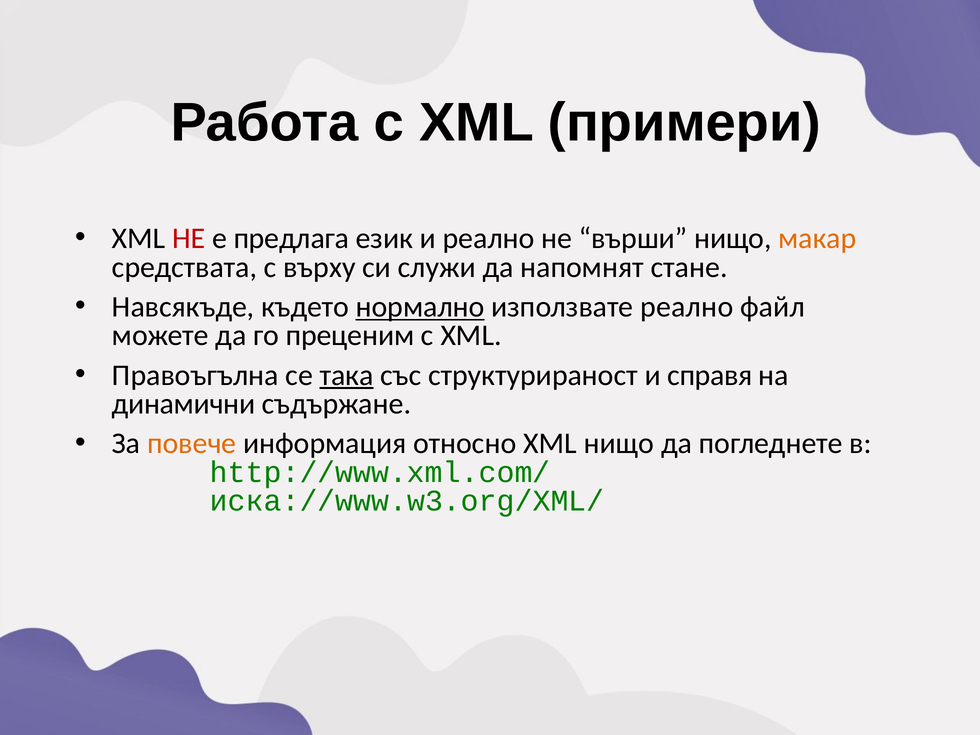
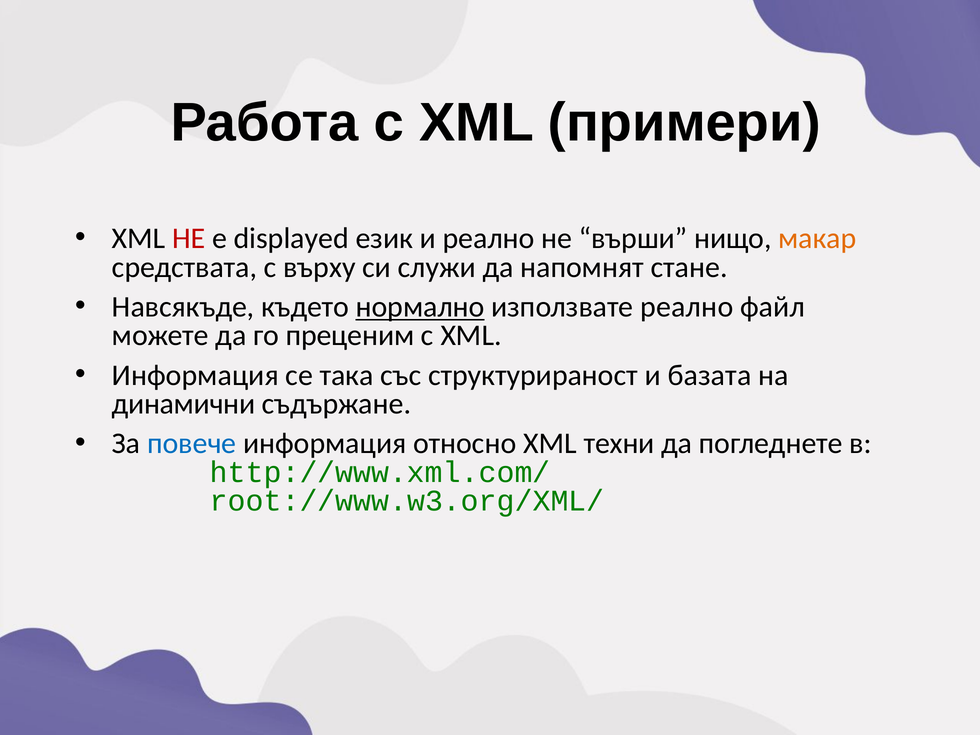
предлага: предлага -> displayed
Правоъгълна at (195, 375): Правоъгълна -> Информация
така underline: present -> none
справя: справя -> базата
повече colour: orange -> blue
XML нищо: нищо -> техни
иска://www.w3.org/XML/: иска://www.w3.org/XML/ -> root://www.w3.org/XML/
